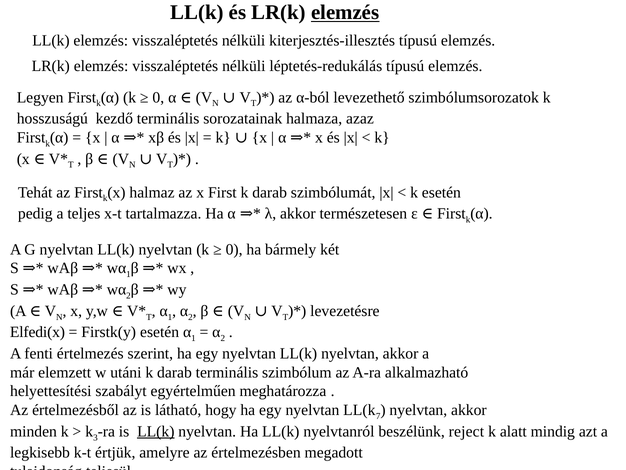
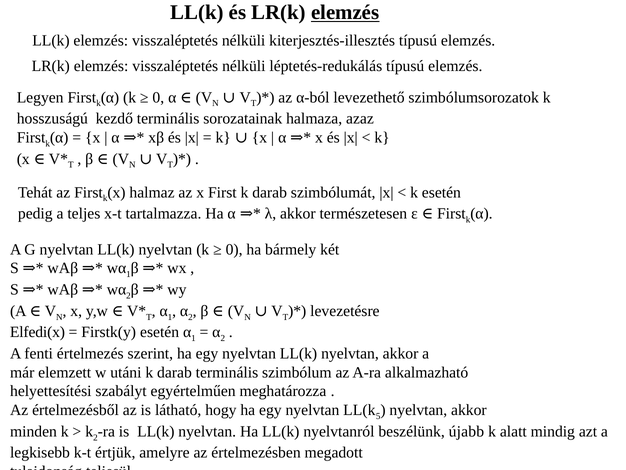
7: 7 -> 5
k 3: 3 -> 2
LL(k at (156, 431) underline: present -> none
reject: reject -> újabb
